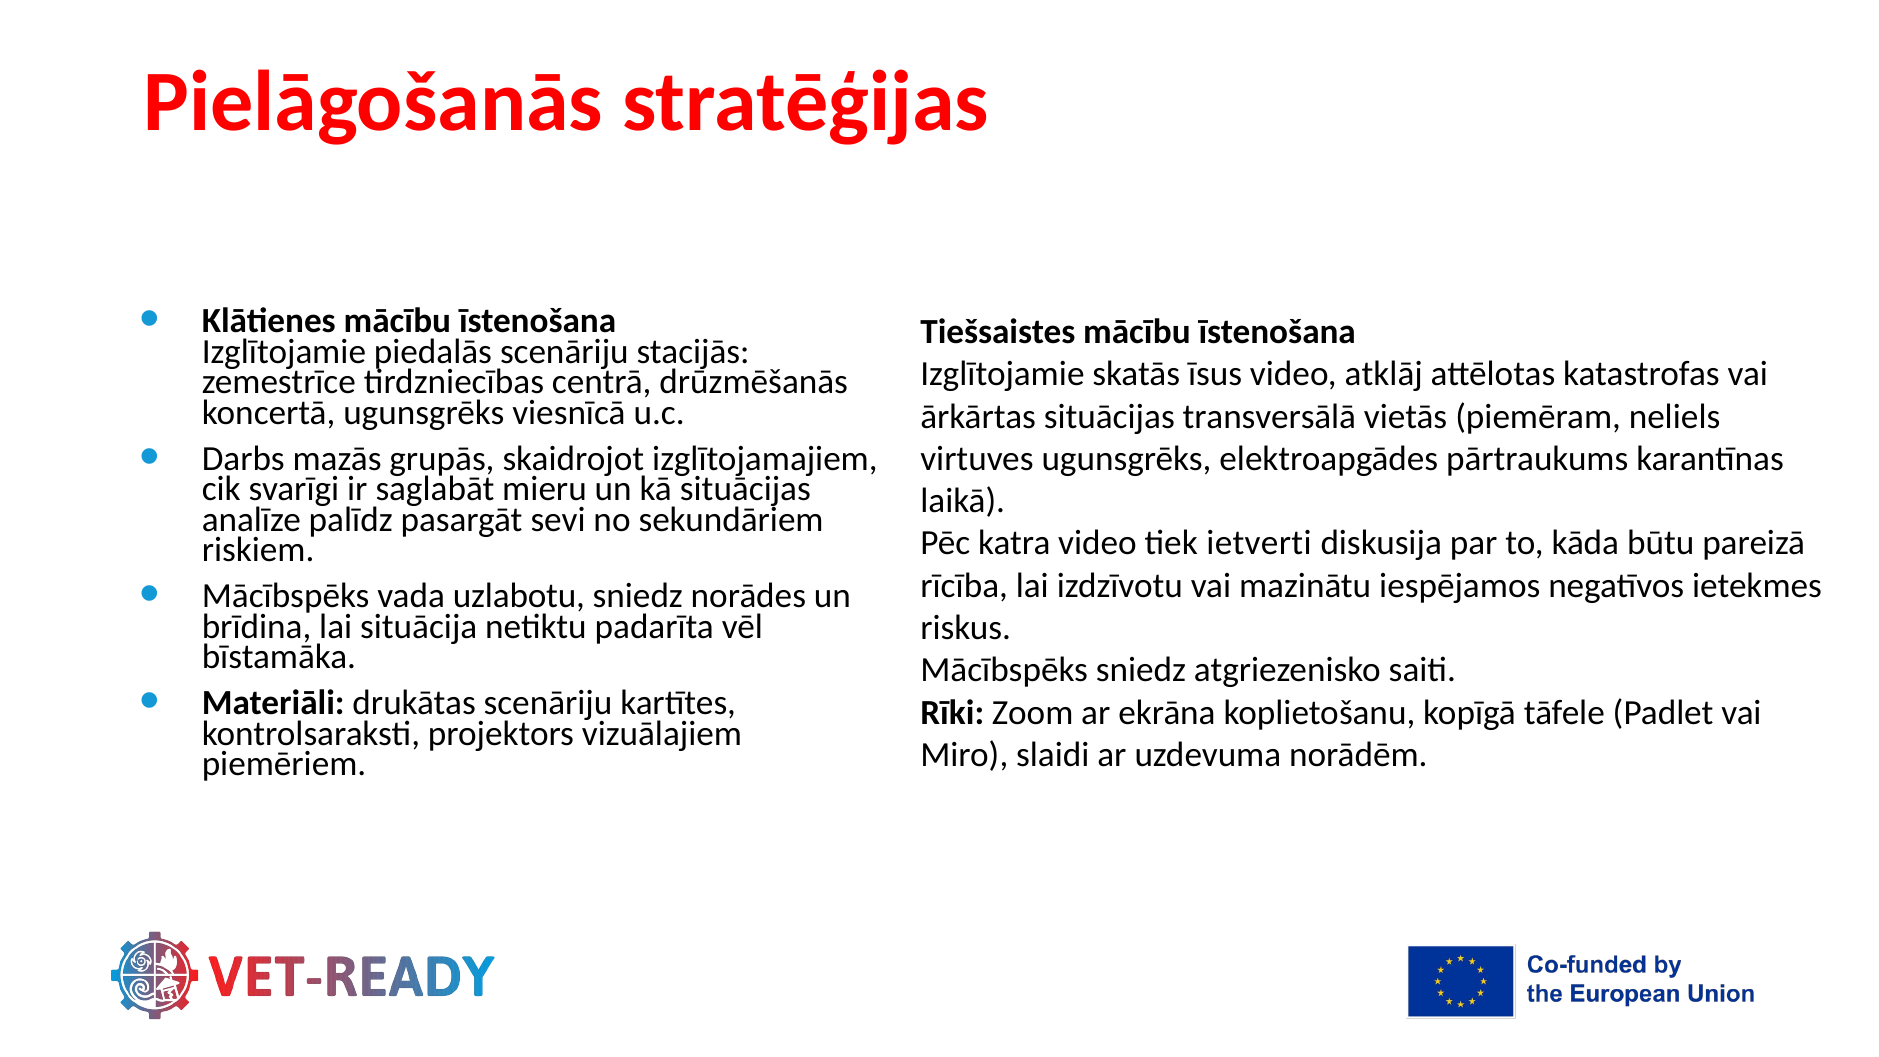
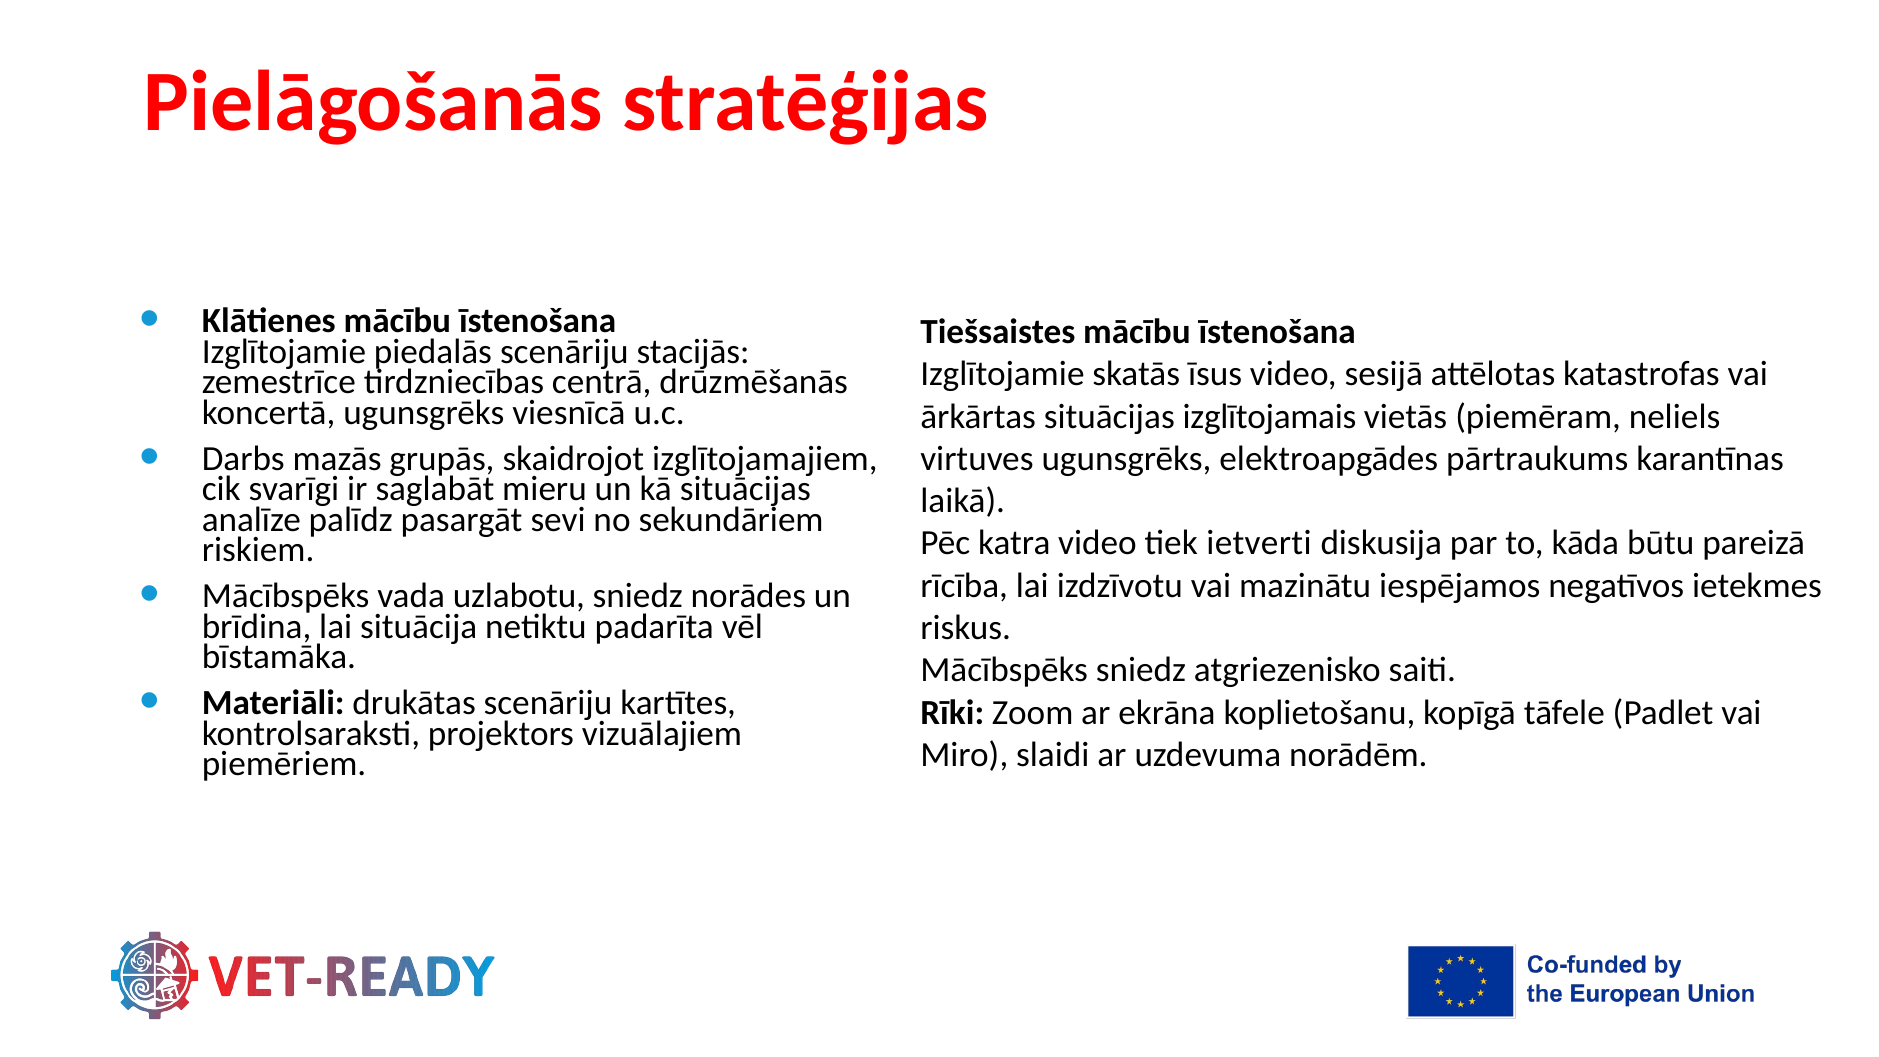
atklāj: atklāj -> sesijā
transversālā: transversālā -> izglītojamais
